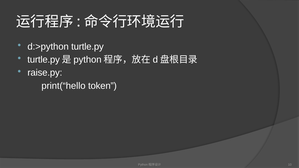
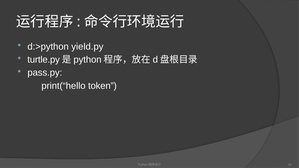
d:>python turtle.py: turtle.py -> yield.py
raise.py: raise.py -> pass.py
